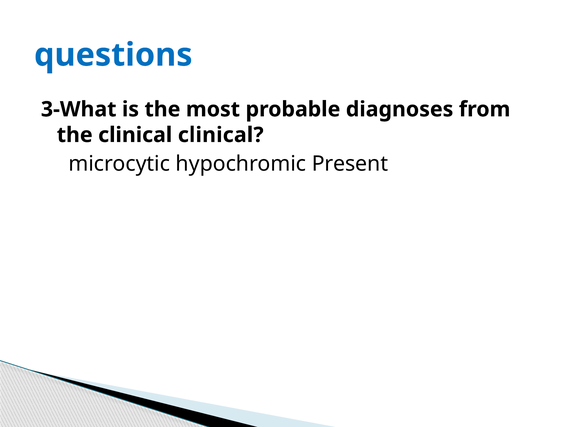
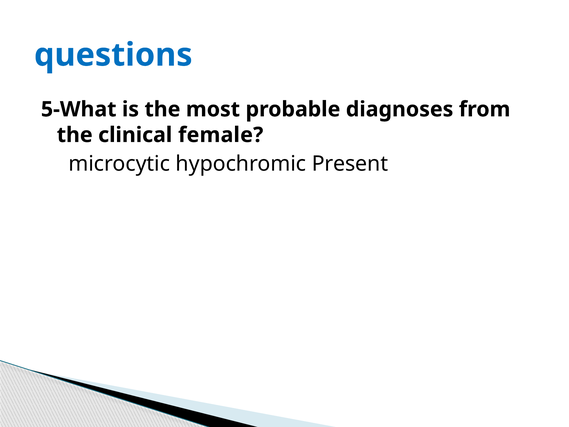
3-What: 3-What -> 5-What
clinical clinical: clinical -> female
